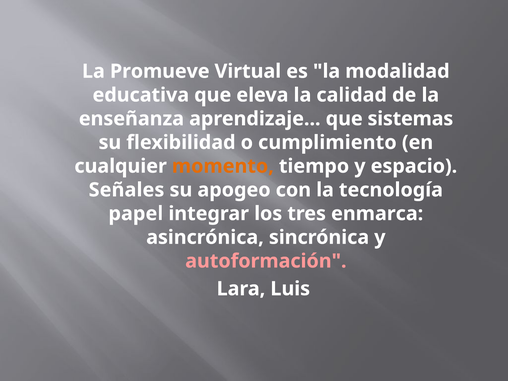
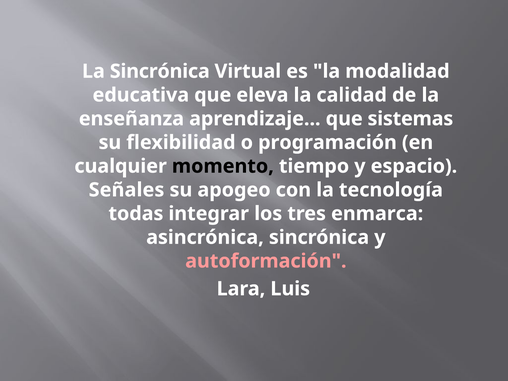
La Promueve: Promueve -> Sincrónica
cumplimiento: cumplimiento -> programación
momento colour: orange -> black
papel: papel -> todas
